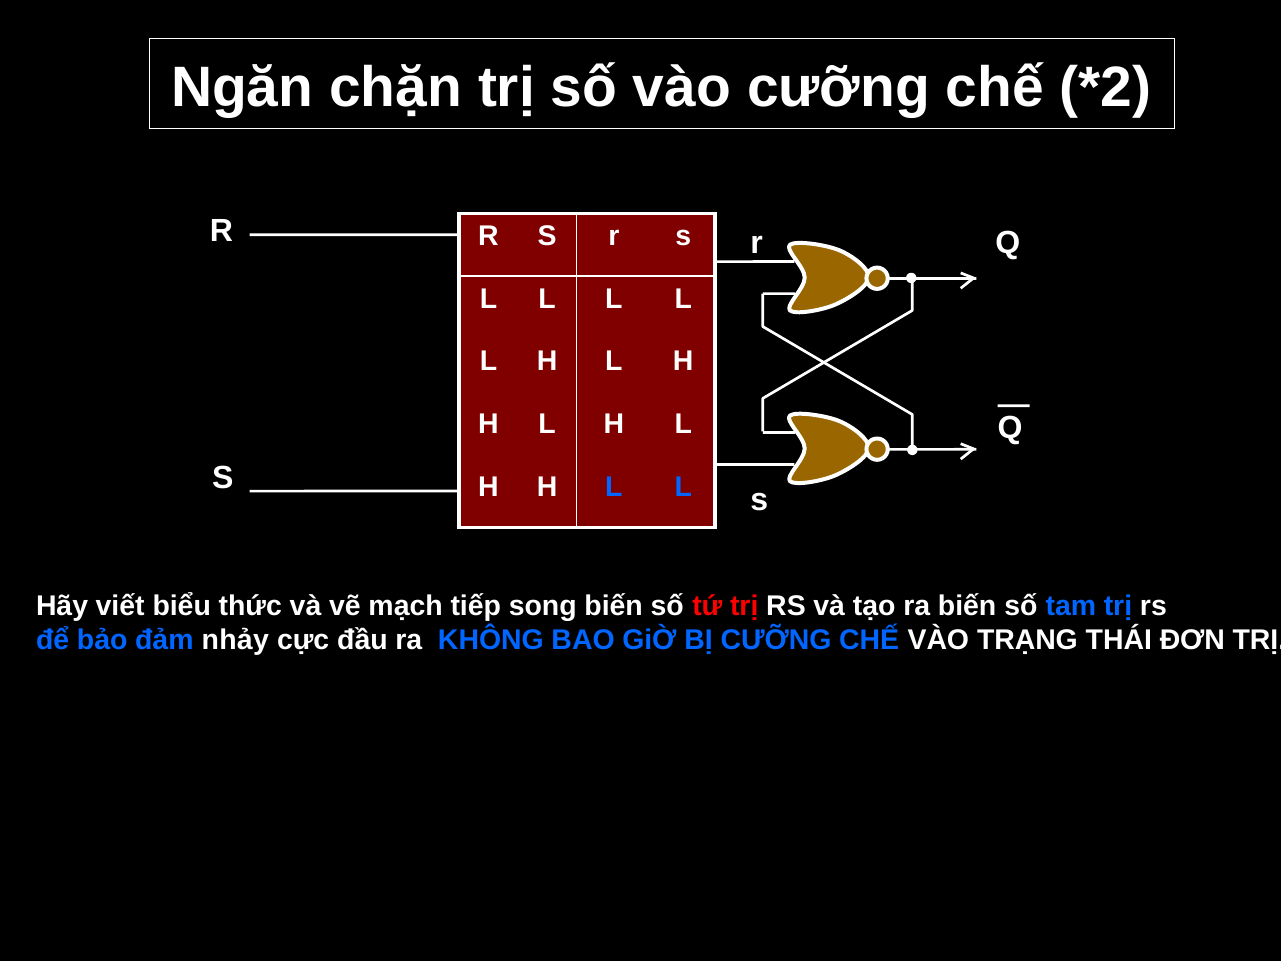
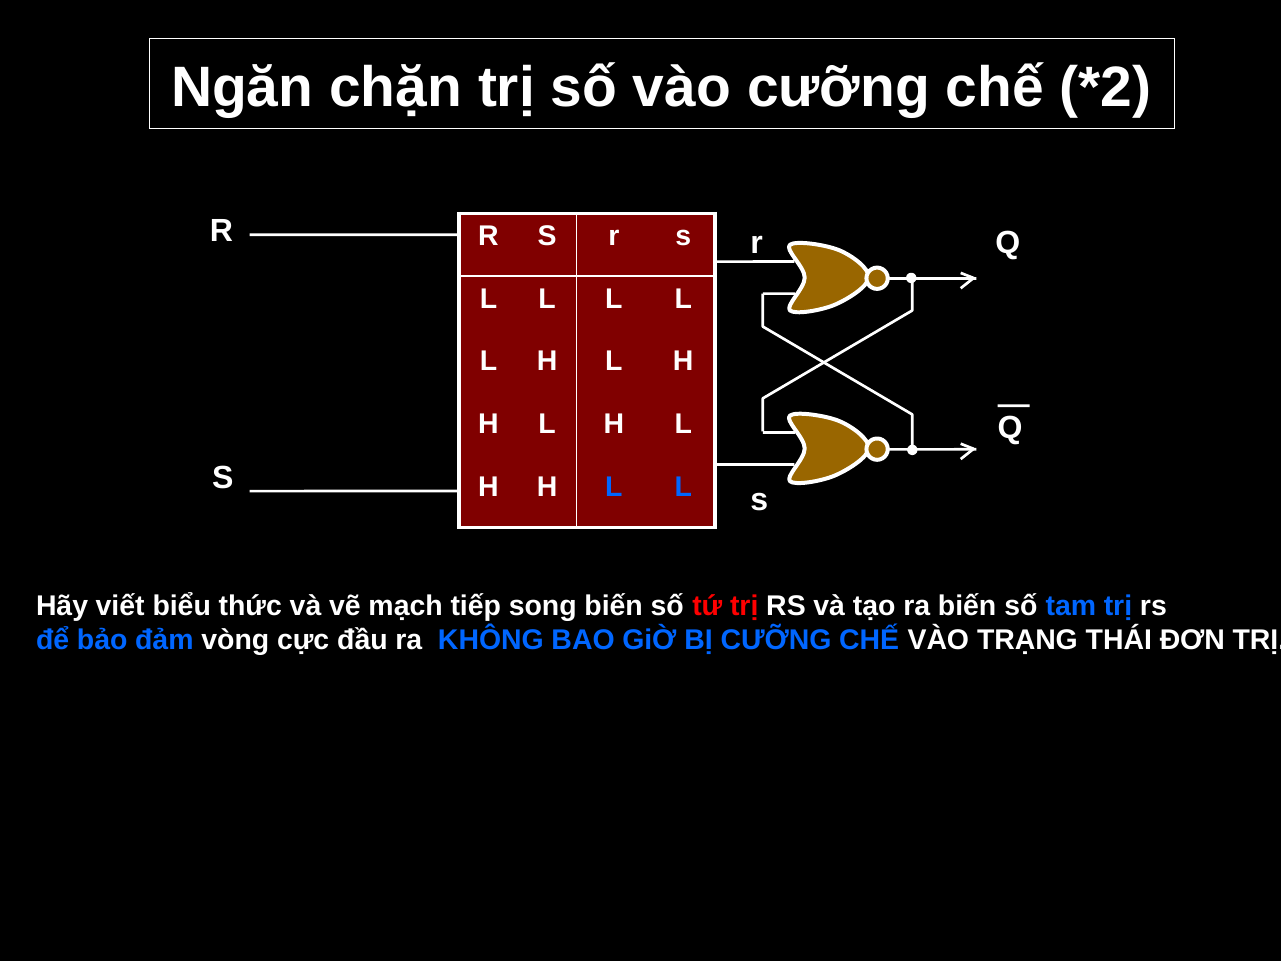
nhảy: nhảy -> vòng
